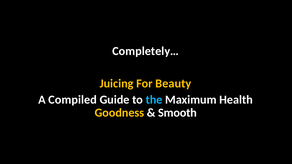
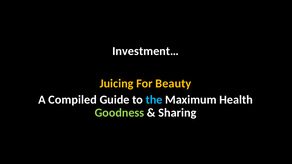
Completely…: Completely… -> Investment…
Goodness colour: yellow -> light green
Smooth: Smooth -> Sharing
